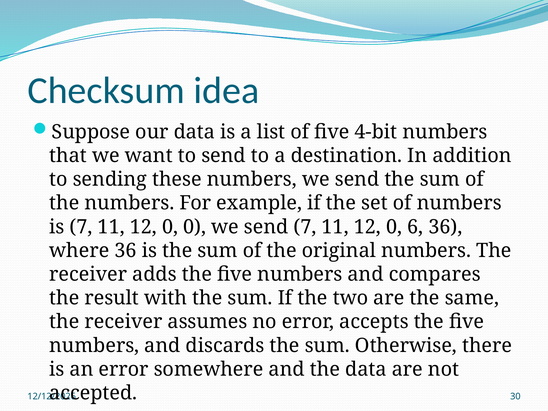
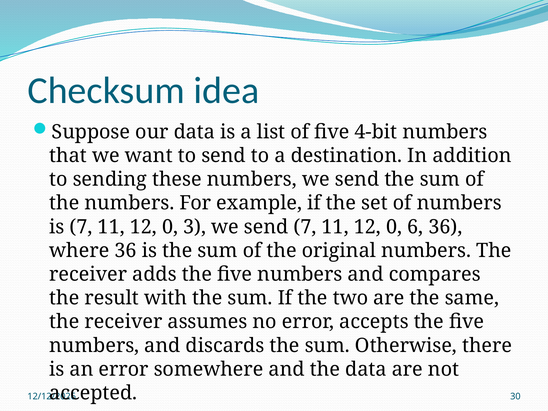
0 0: 0 -> 3
